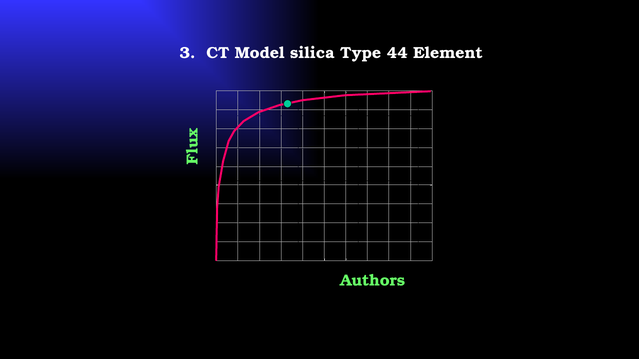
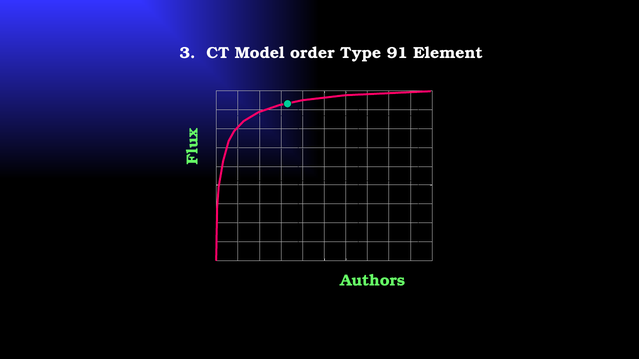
silica: silica -> order
44: 44 -> 91
